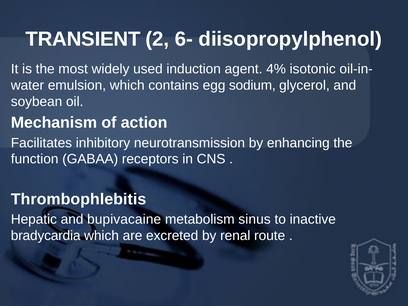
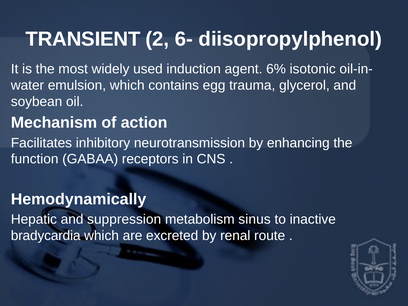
4%: 4% -> 6%
sodium: sodium -> trauma
Thrombophlebitis: Thrombophlebitis -> Hemodynamically
bupivacaine: bupivacaine -> suppression
